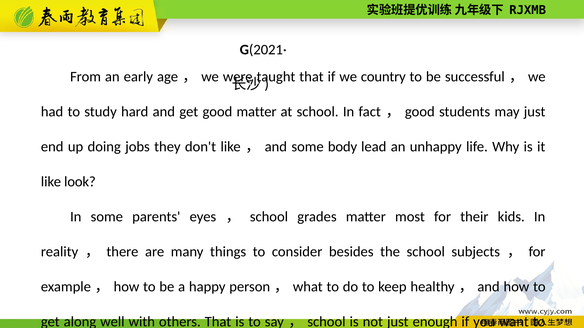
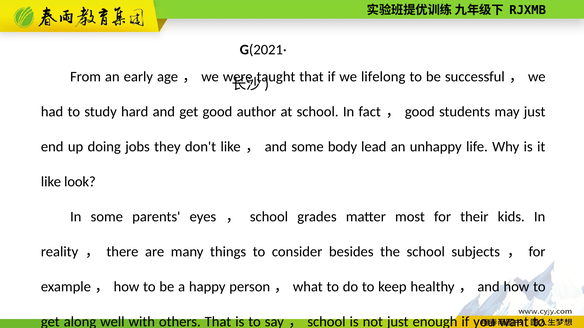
country: country -> lifelong
good matter: matter -> author
